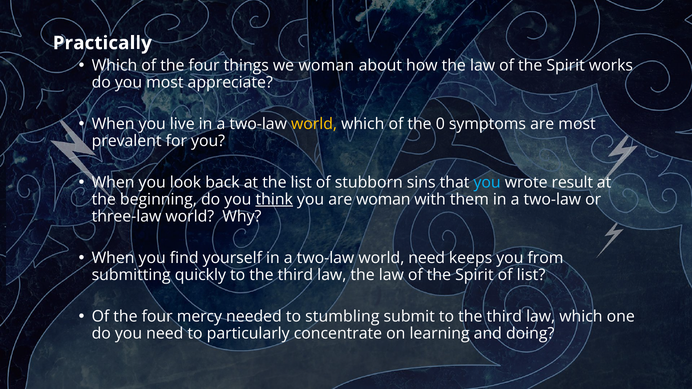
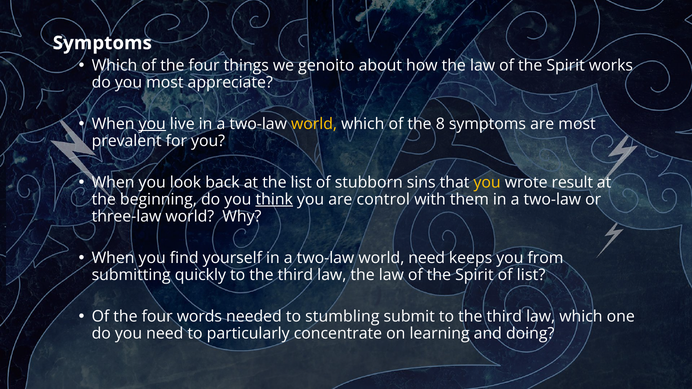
Practically at (102, 43): Practically -> Symptoms
we woman: woman -> genoito
you at (152, 124) underline: none -> present
0: 0 -> 8
you at (487, 182) colour: light blue -> yellow
are woman: woman -> control
mercy: mercy -> words
